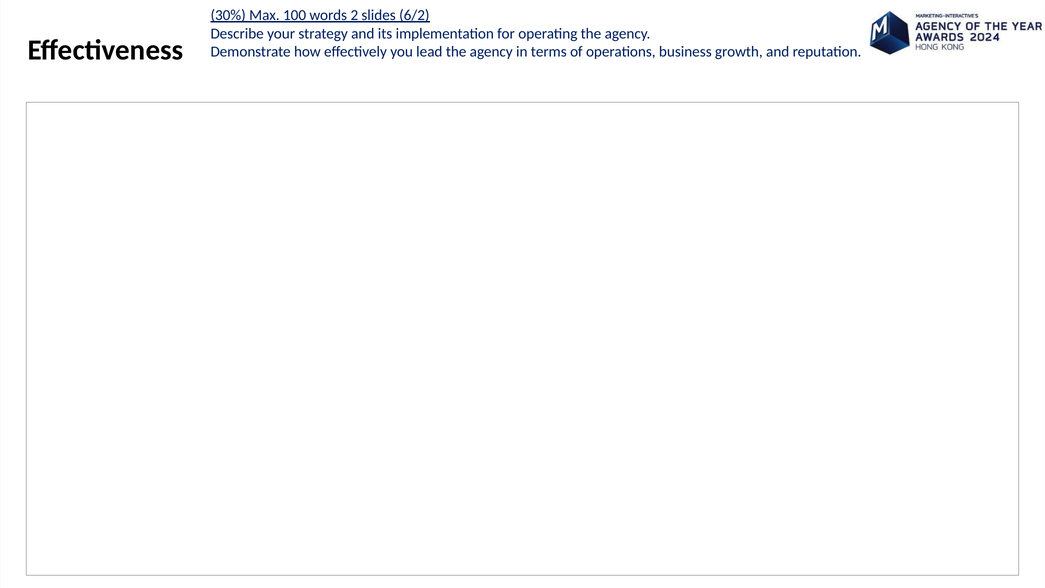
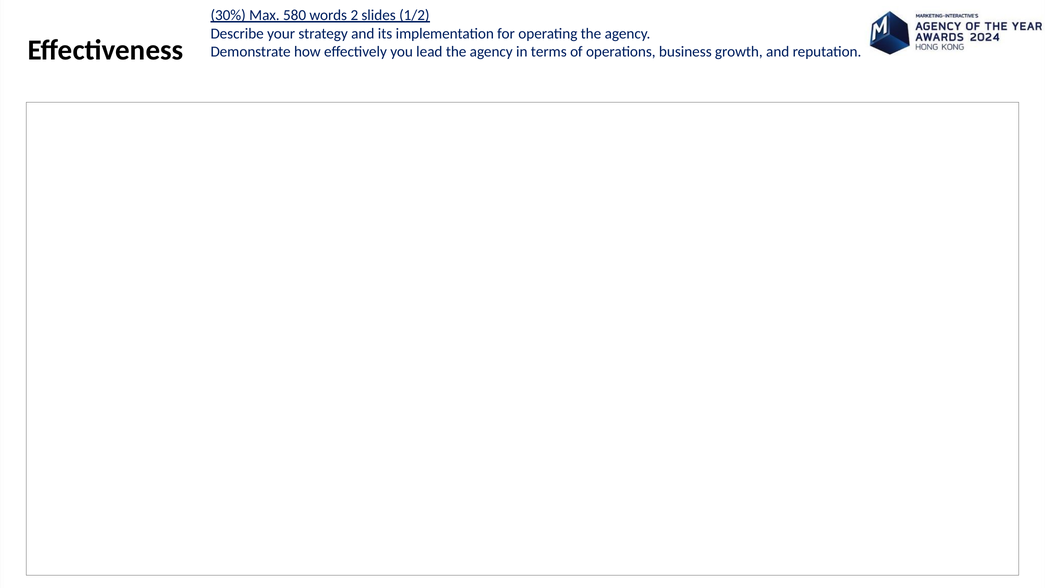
100: 100 -> 580
6/2: 6/2 -> 1/2
